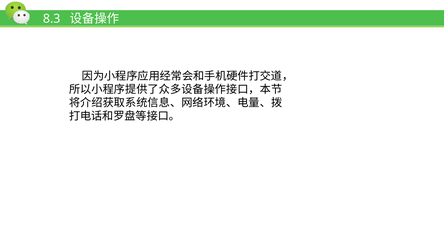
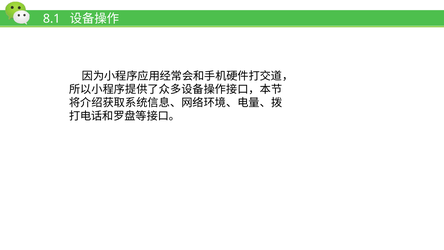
8.3: 8.3 -> 8.1
